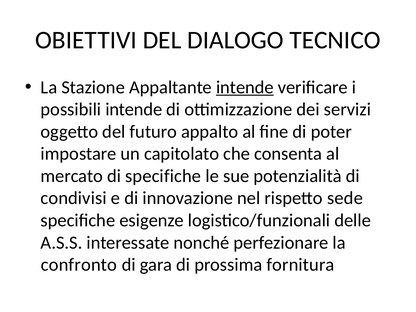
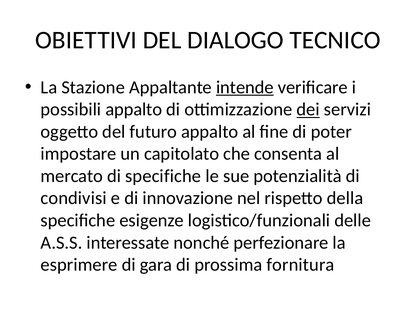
possibili intende: intende -> appalto
dei underline: none -> present
sede: sede -> della
confronto: confronto -> esprimere
